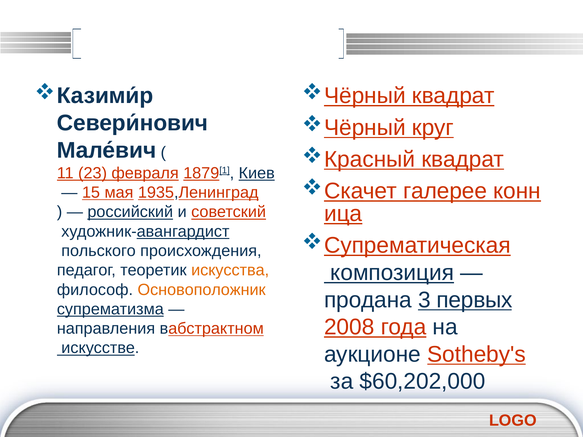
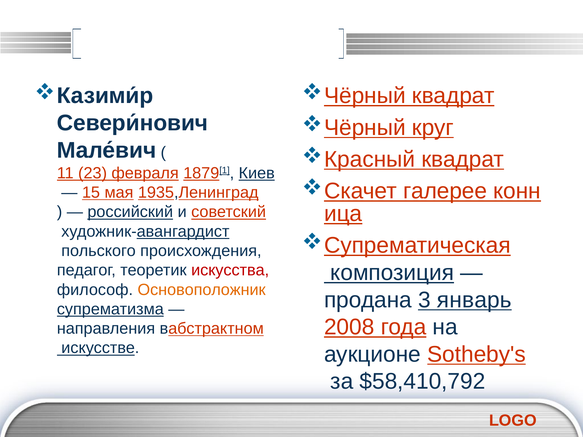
искусства colour: orange -> red
первых: первых -> январь
$60,202,000: $60,202,000 -> $58,410,792
